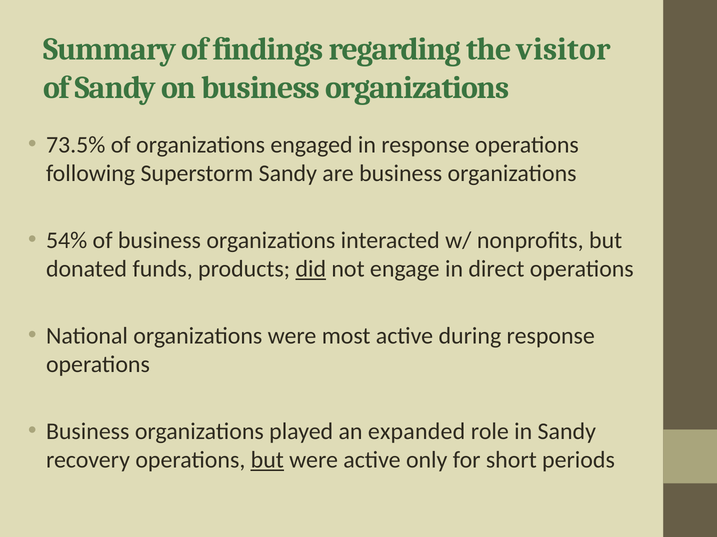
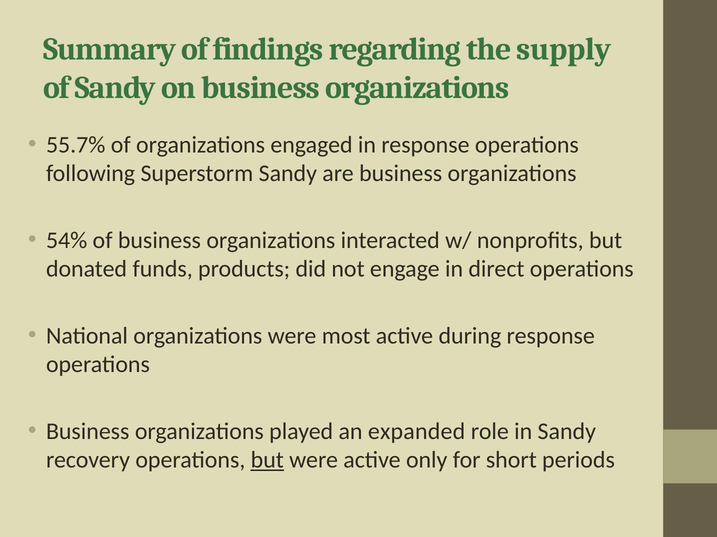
visitor: visitor -> supply
73.5%: 73.5% -> 55.7%
did underline: present -> none
